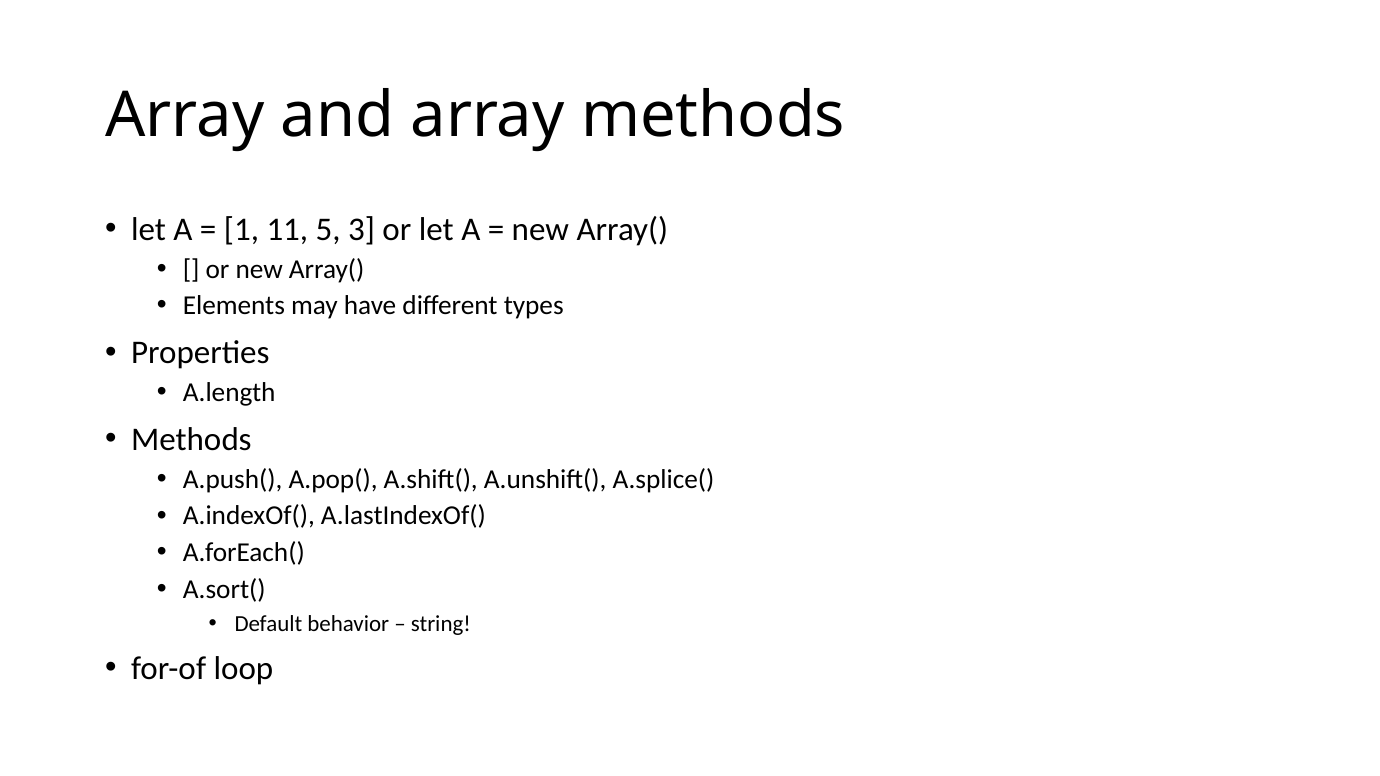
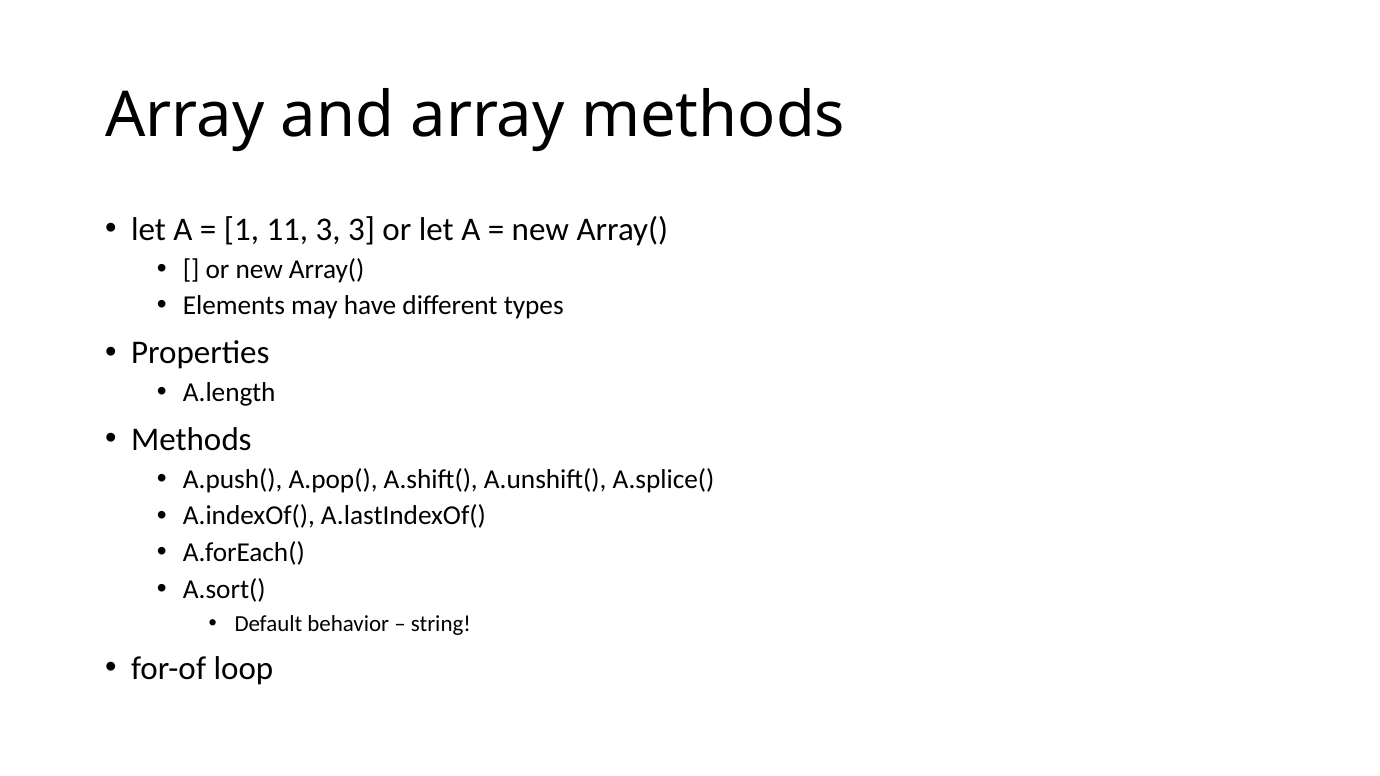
11 5: 5 -> 3
